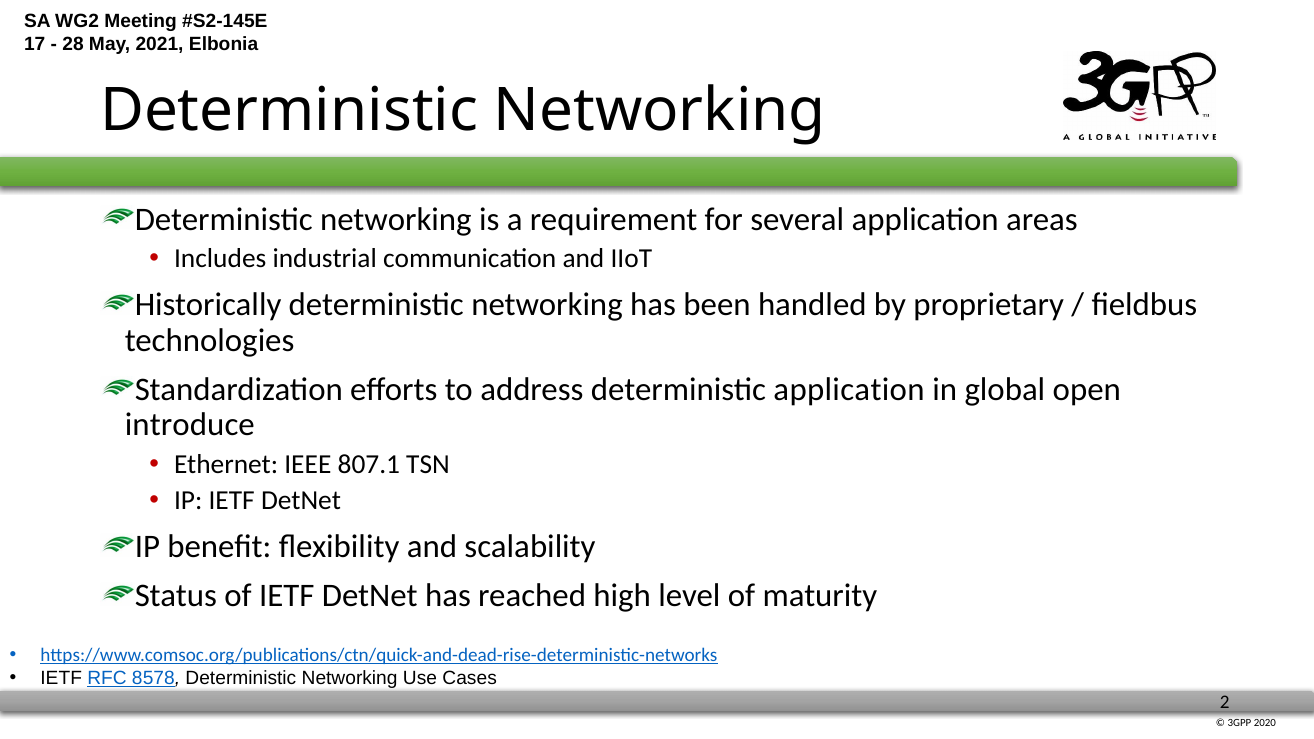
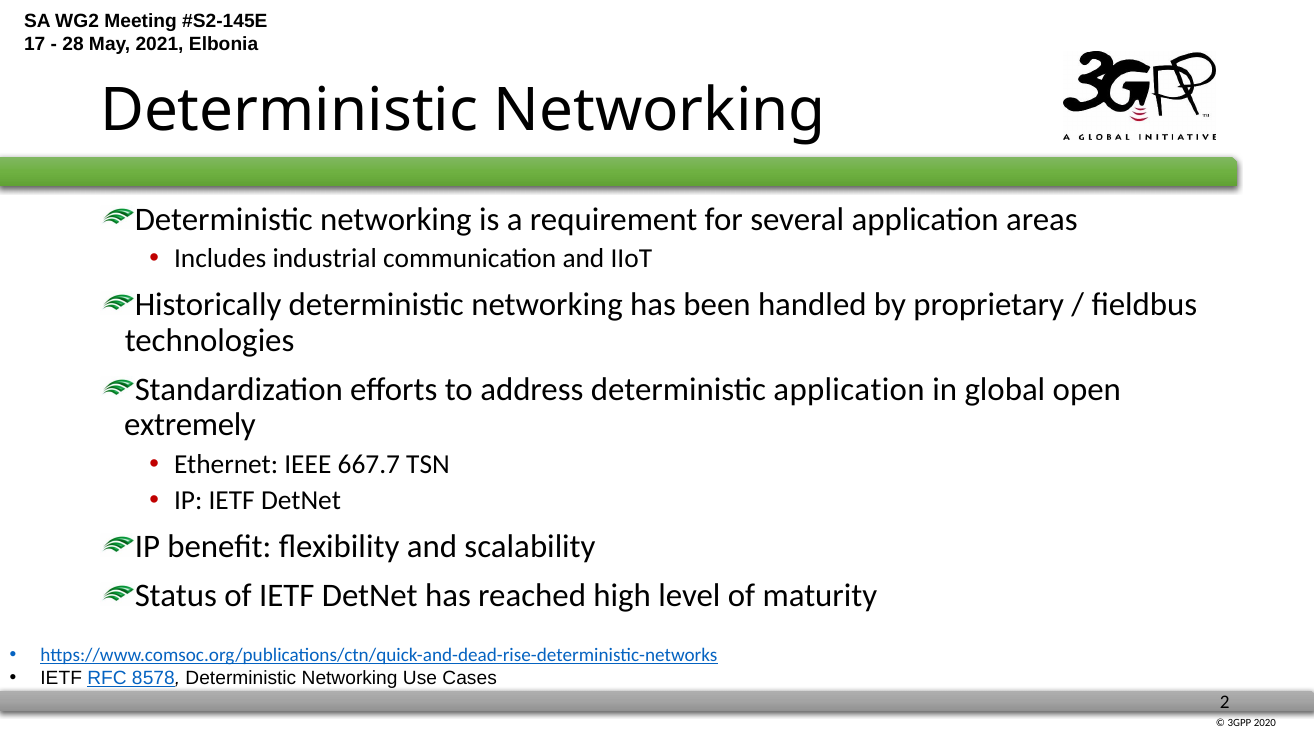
introduce: introduce -> extremely
807.1: 807.1 -> 667.7
